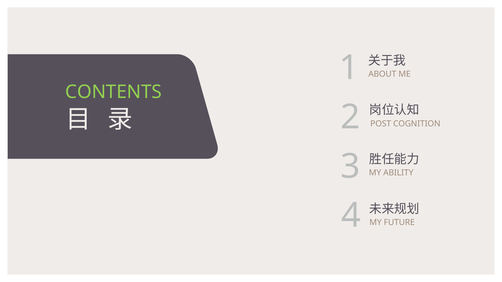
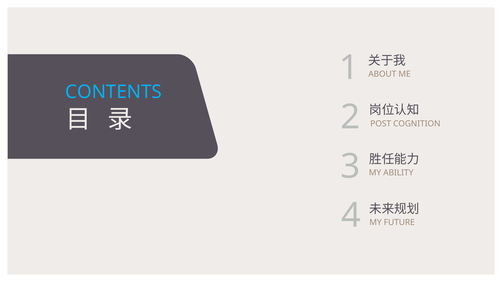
CONTENTS colour: light green -> light blue
